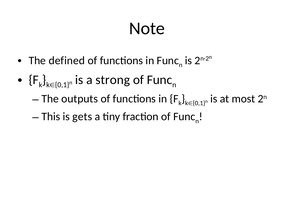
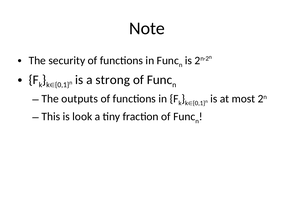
defined: defined -> security
gets: gets -> look
